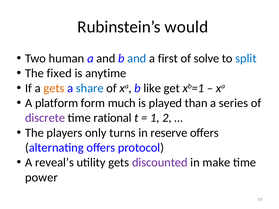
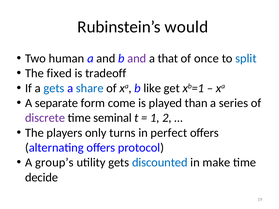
and at (137, 59) colour: blue -> purple
first: first -> that
solve: solve -> once
anytime: anytime -> tradeoff
gets at (54, 88) colour: orange -> blue
platform: platform -> separate
much: much -> come
rational: rational -> seminal
reserve: reserve -> perfect
reveal’s: reveal’s -> group’s
discounted colour: purple -> blue
power: power -> decide
